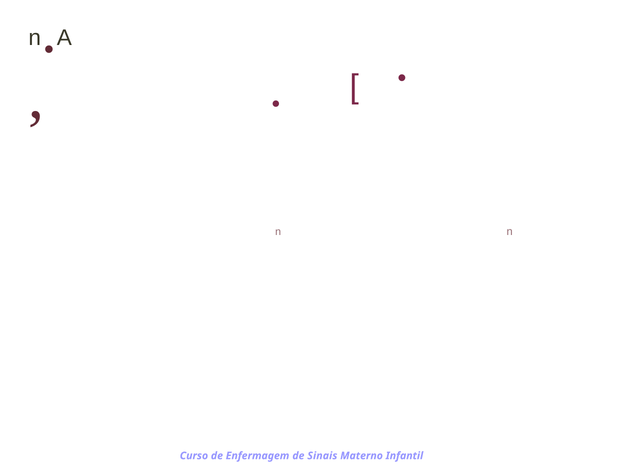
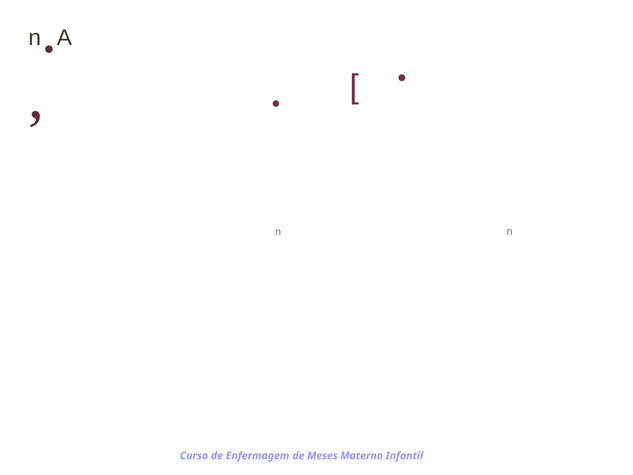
Sinais: Sinais -> Meses
